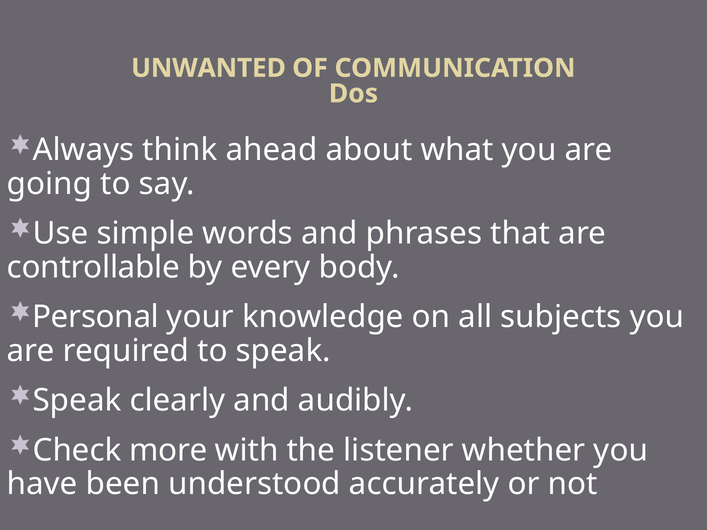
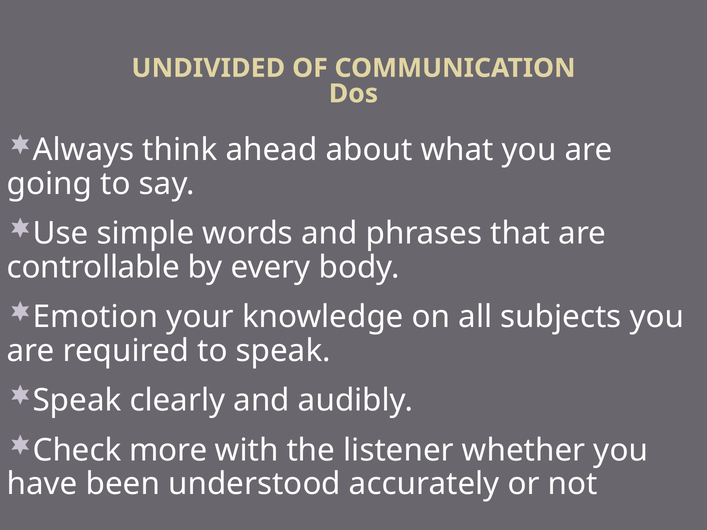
UNWANTED: UNWANTED -> UNDIVIDED
Personal: Personal -> Emotion
